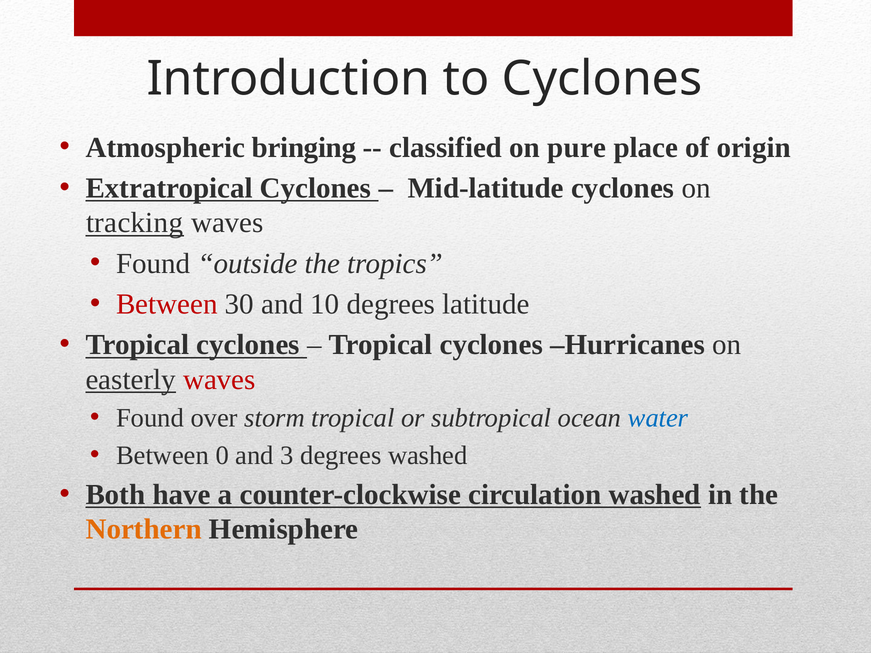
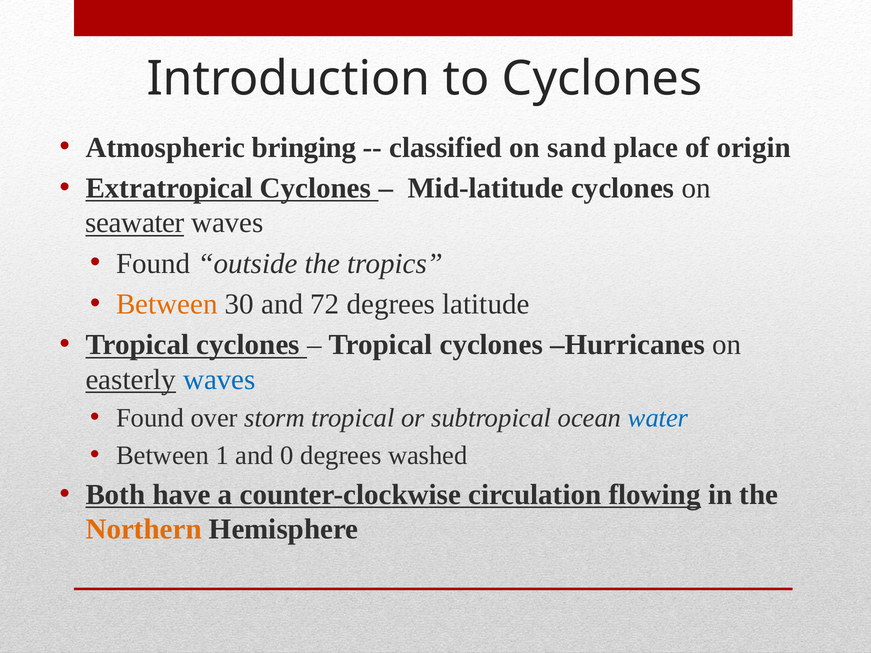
pure: pure -> sand
tracking: tracking -> seawater
Between at (167, 304) colour: red -> orange
10: 10 -> 72
waves at (219, 380) colour: red -> blue
0: 0 -> 1
3: 3 -> 0
circulation washed: washed -> flowing
